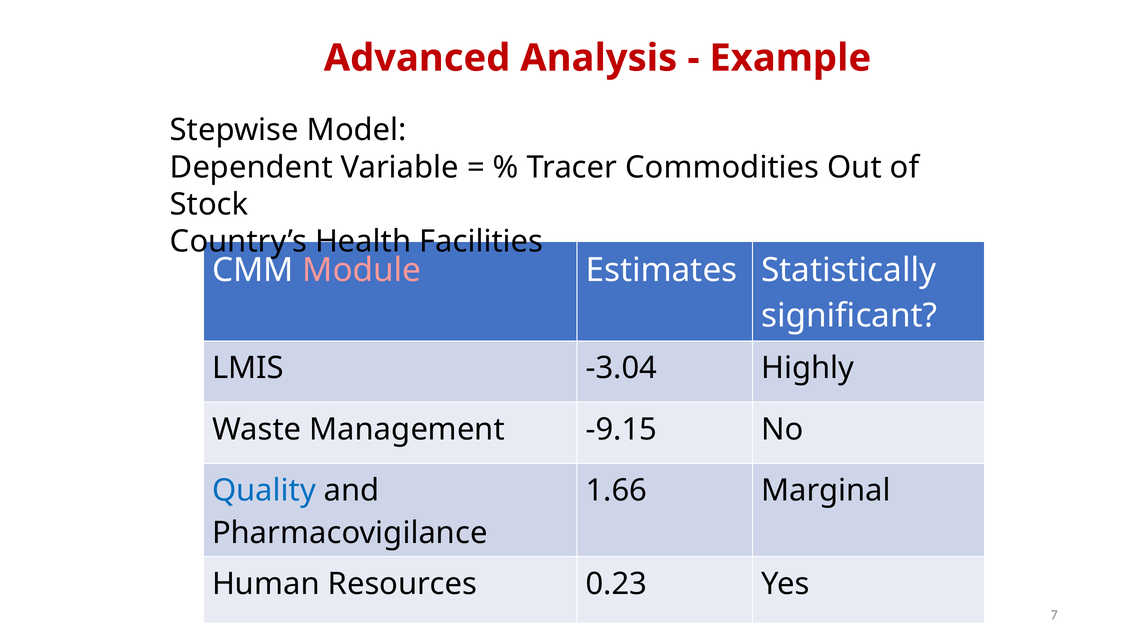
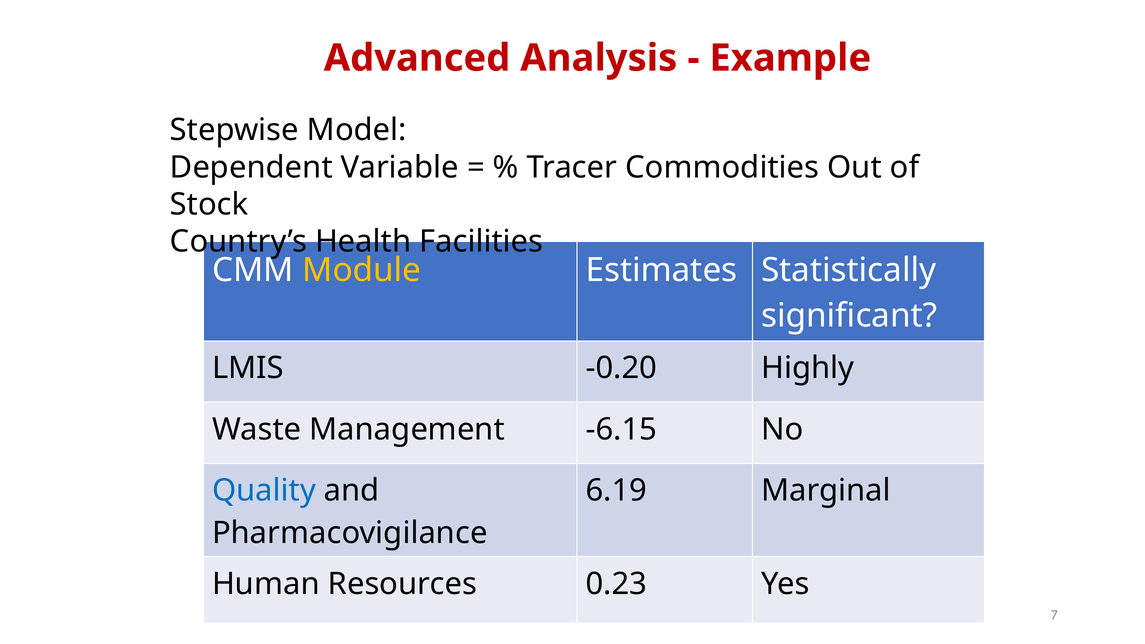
Module colour: pink -> yellow
-3.04: -3.04 -> -0.20
-9.15: -9.15 -> -6.15
1.66: 1.66 -> 6.19
